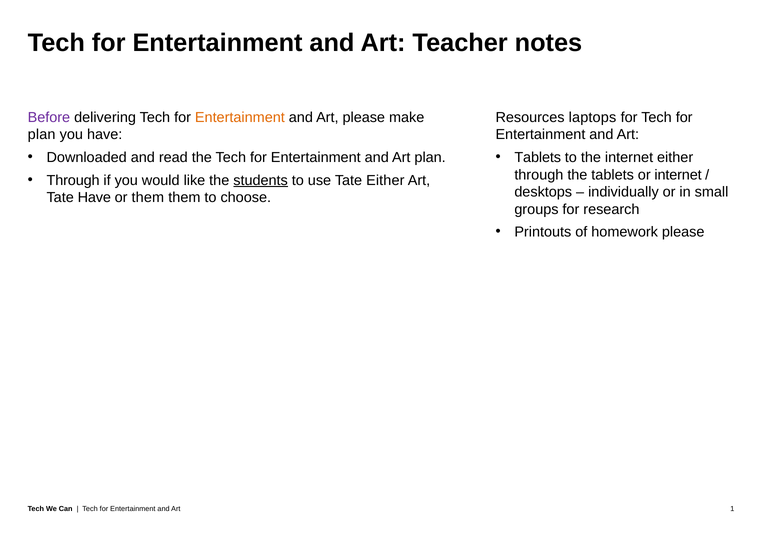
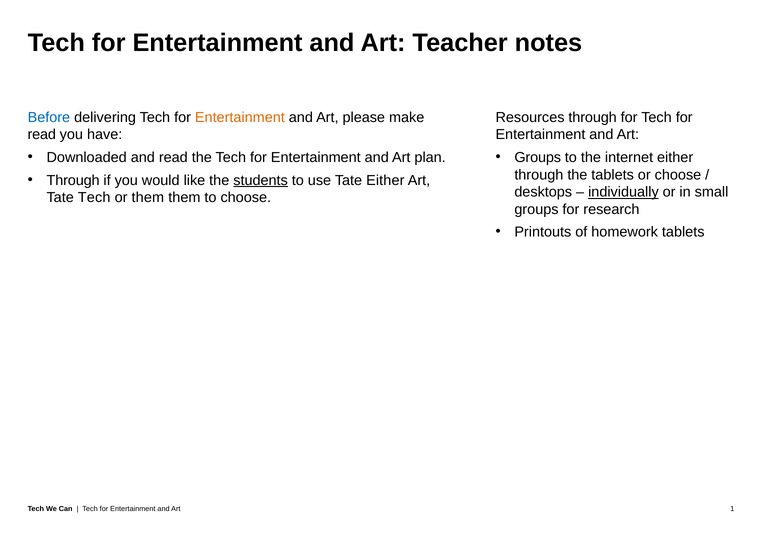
Before colour: purple -> blue
Resources laptops: laptops -> through
plan at (42, 135): plan -> read
Tablets at (538, 158): Tablets -> Groups
or internet: internet -> choose
individually underline: none -> present
Tate Have: Have -> Tech
homework please: please -> tablets
